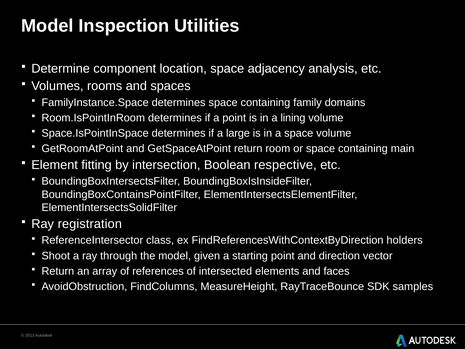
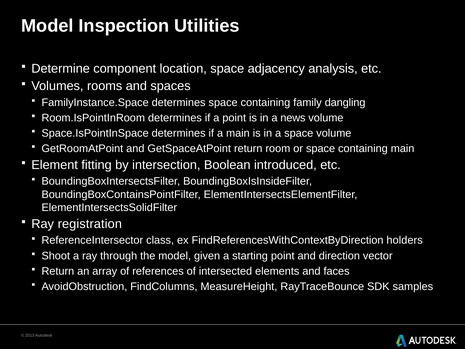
domains: domains -> dangling
lining: lining -> news
a large: large -> main
respective: respective -> introduced
